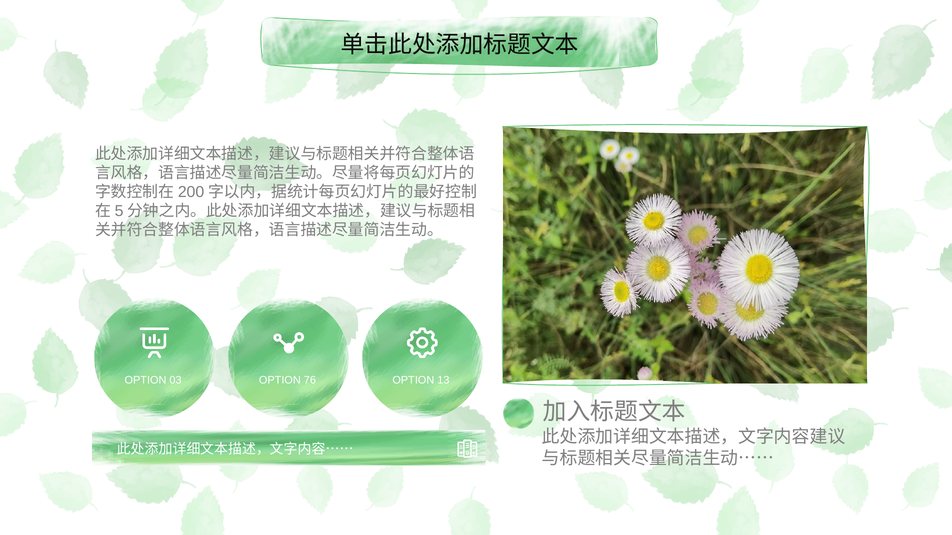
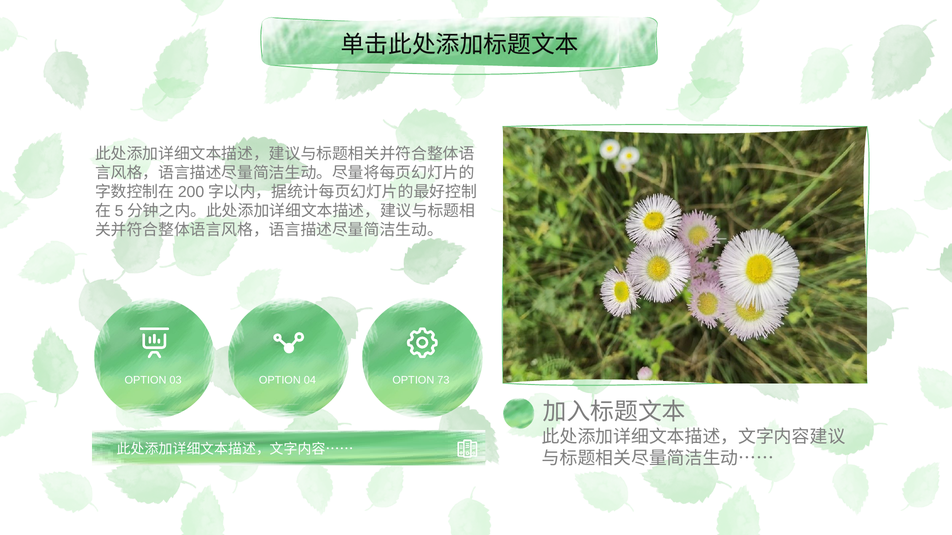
76: 76 -> 04
13: 13 -> 73
